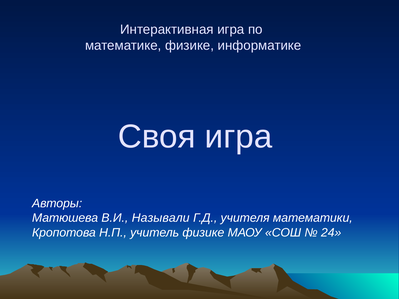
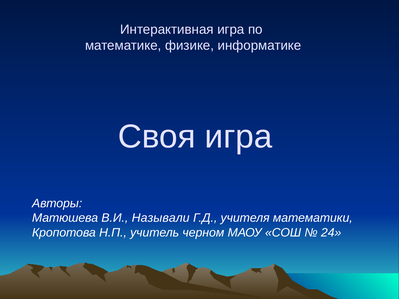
учитель физике: физике -> черном
